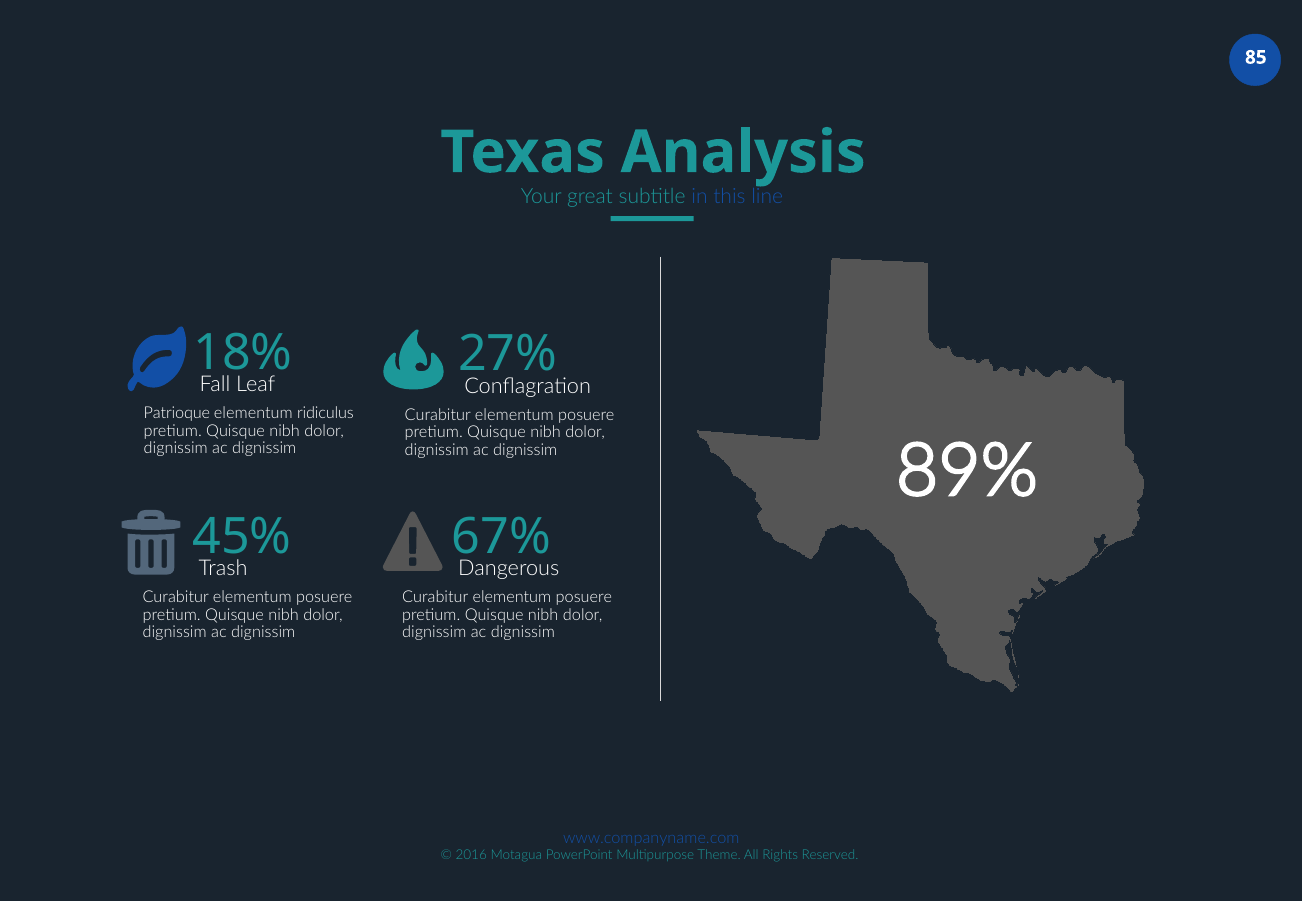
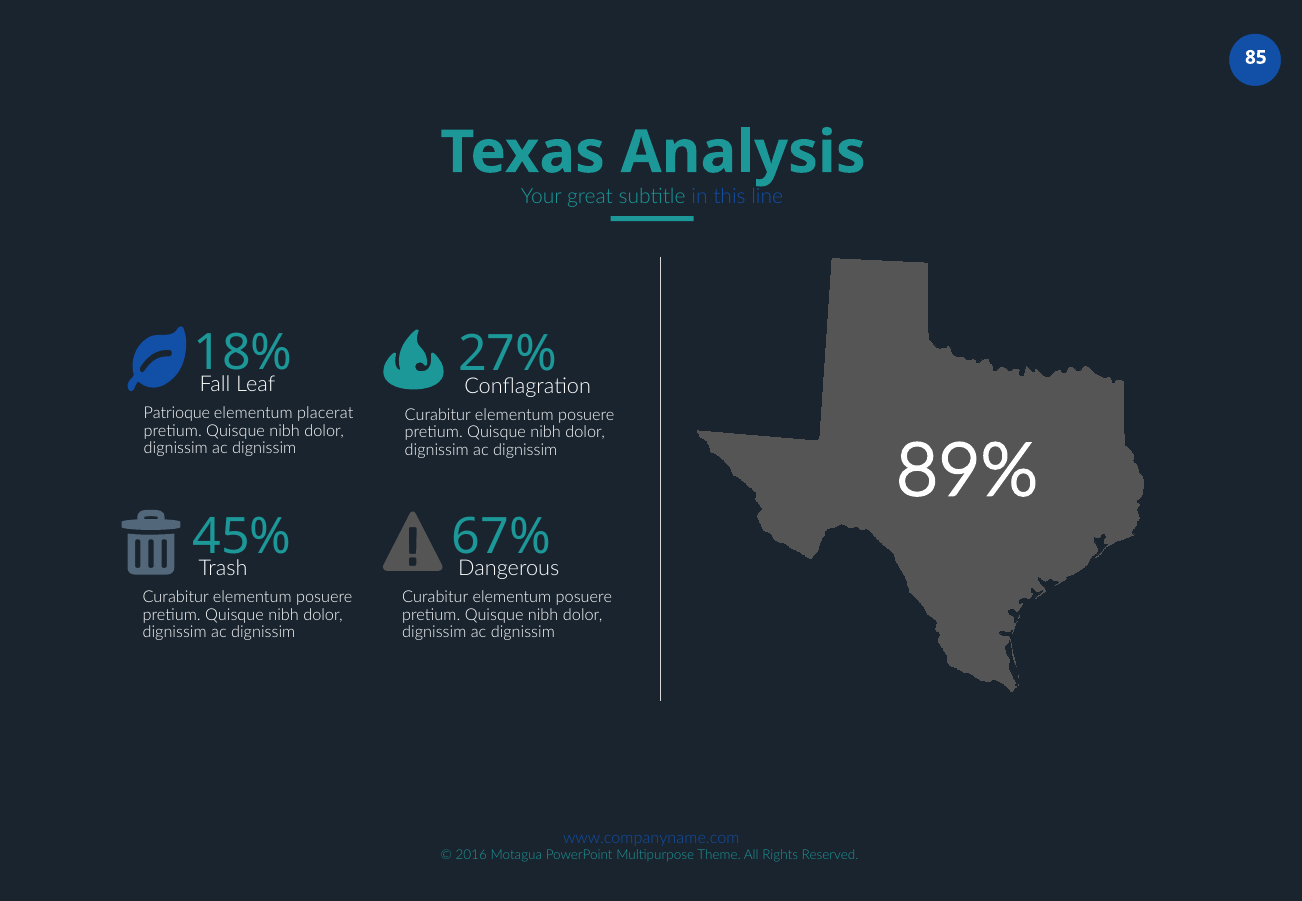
ridiculus: ridiculus -> placerat
